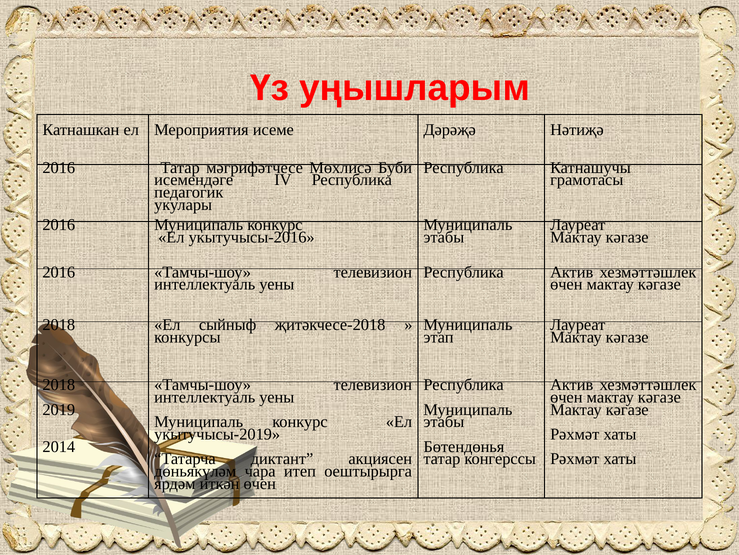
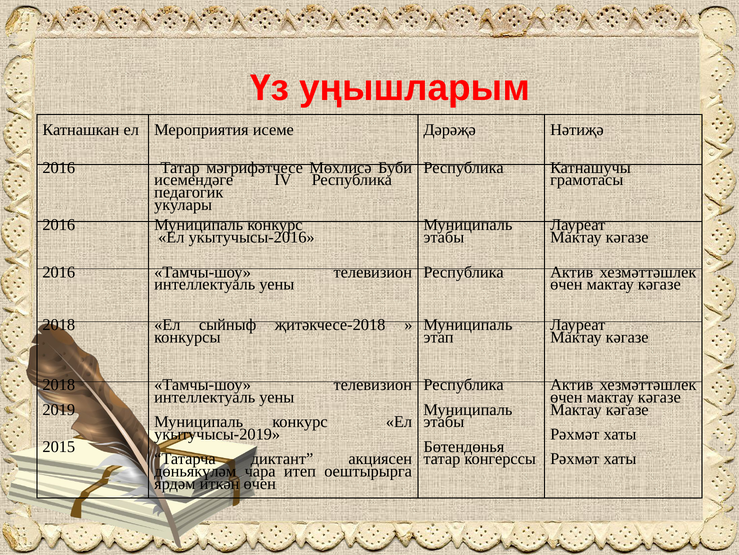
2014: 2014 -> 2015
